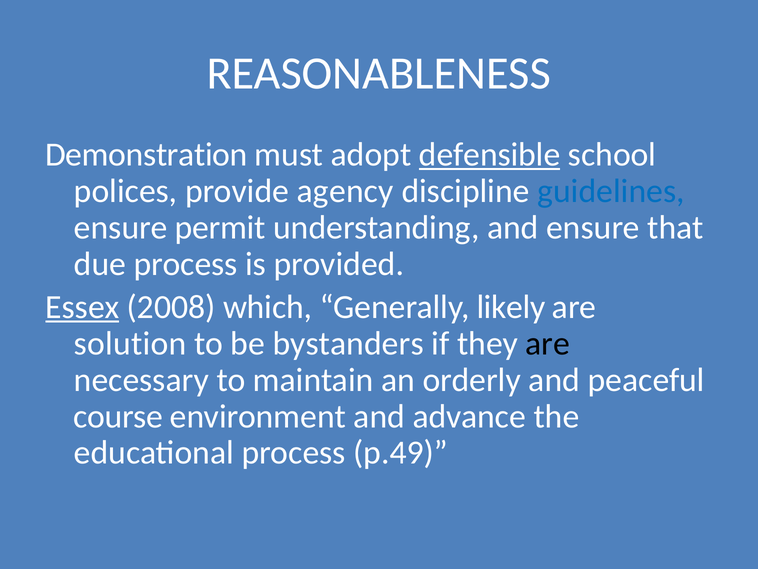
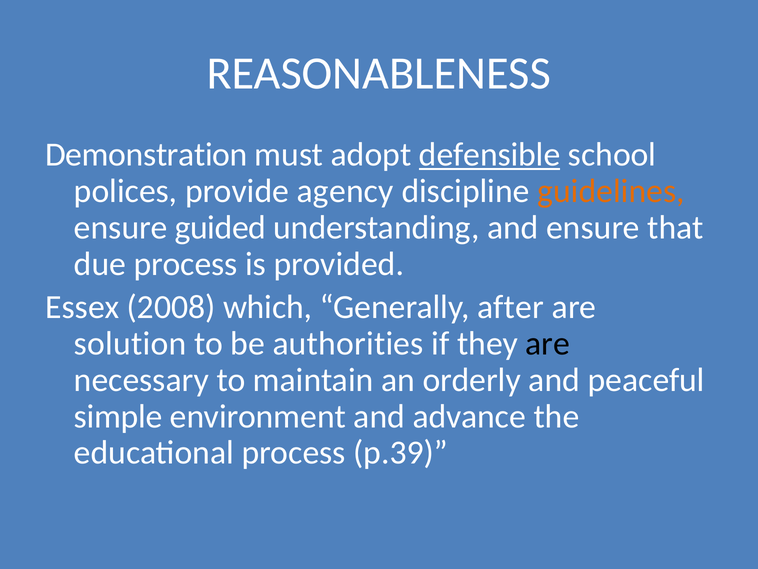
guidelines colour: blue -> orange
permit: permit -> guided
Essex underline: present -> none
likely: likely -> after
bystanders: bystanders -> authorities
course: course -> simple
p.49: p.49 -> p.39
